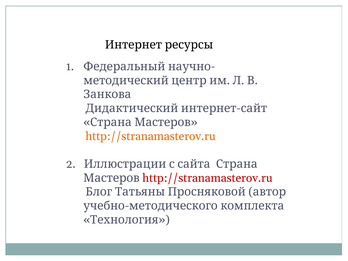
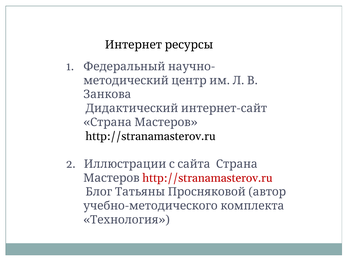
http://stranamasterov.ru at (151, 136) colour: orange -> black
